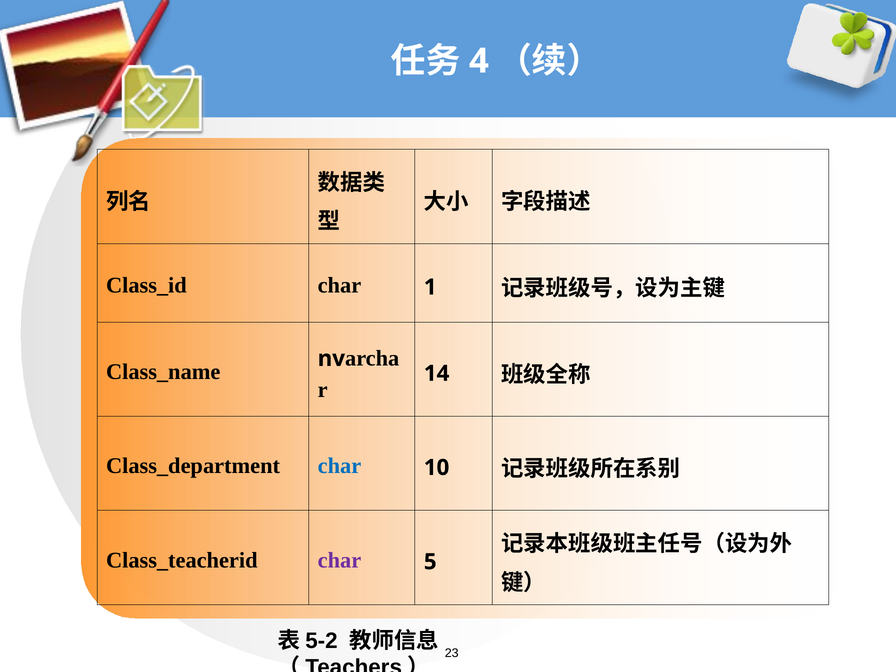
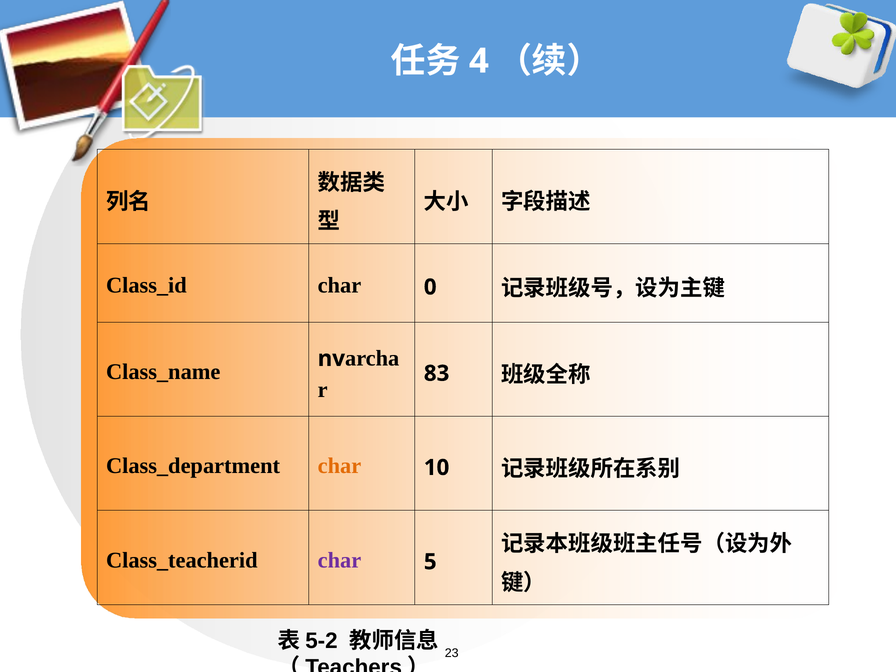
1: 1 -> 0
14: 14 -> 83
char at (339, 466) colour: blue -> orange
